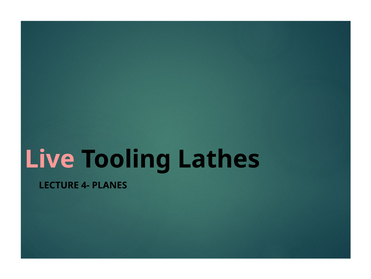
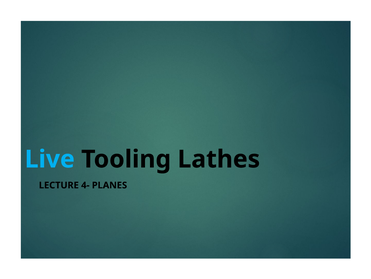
Live colour: pink -> light blue
